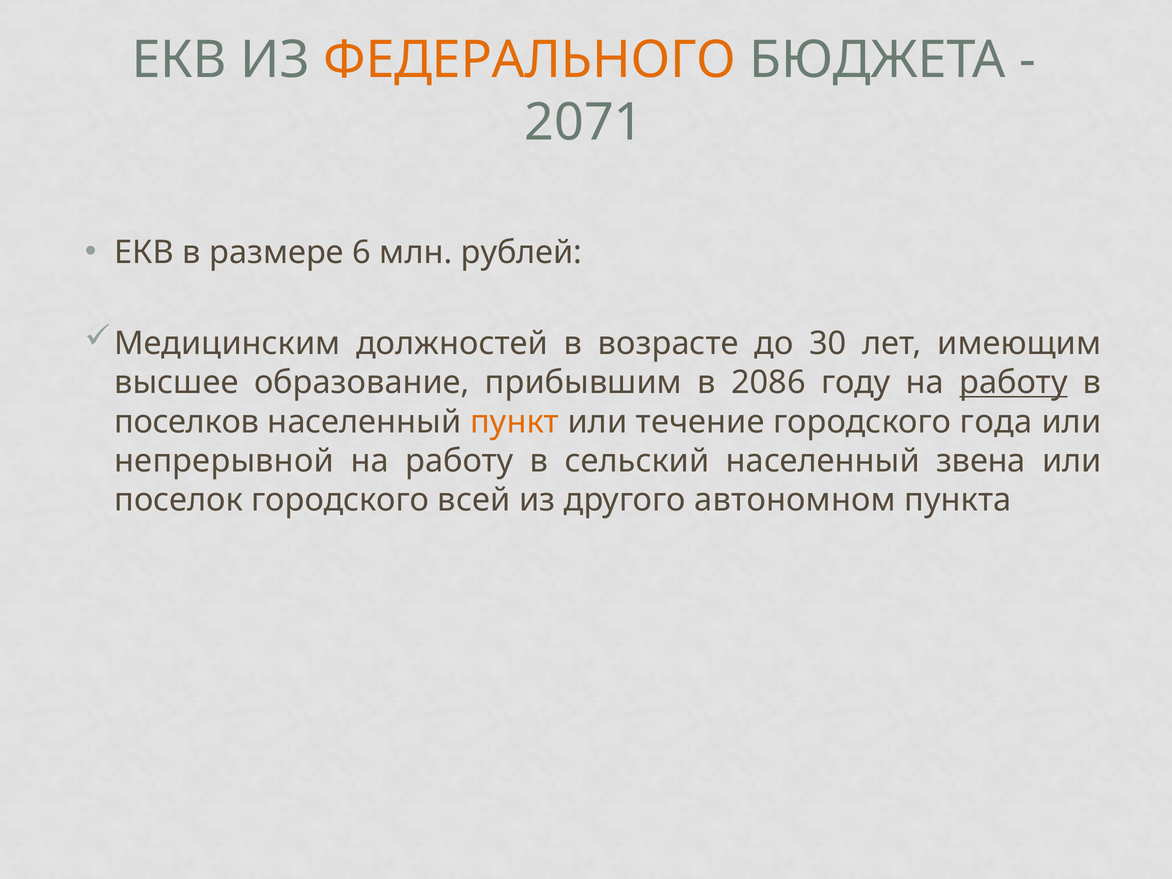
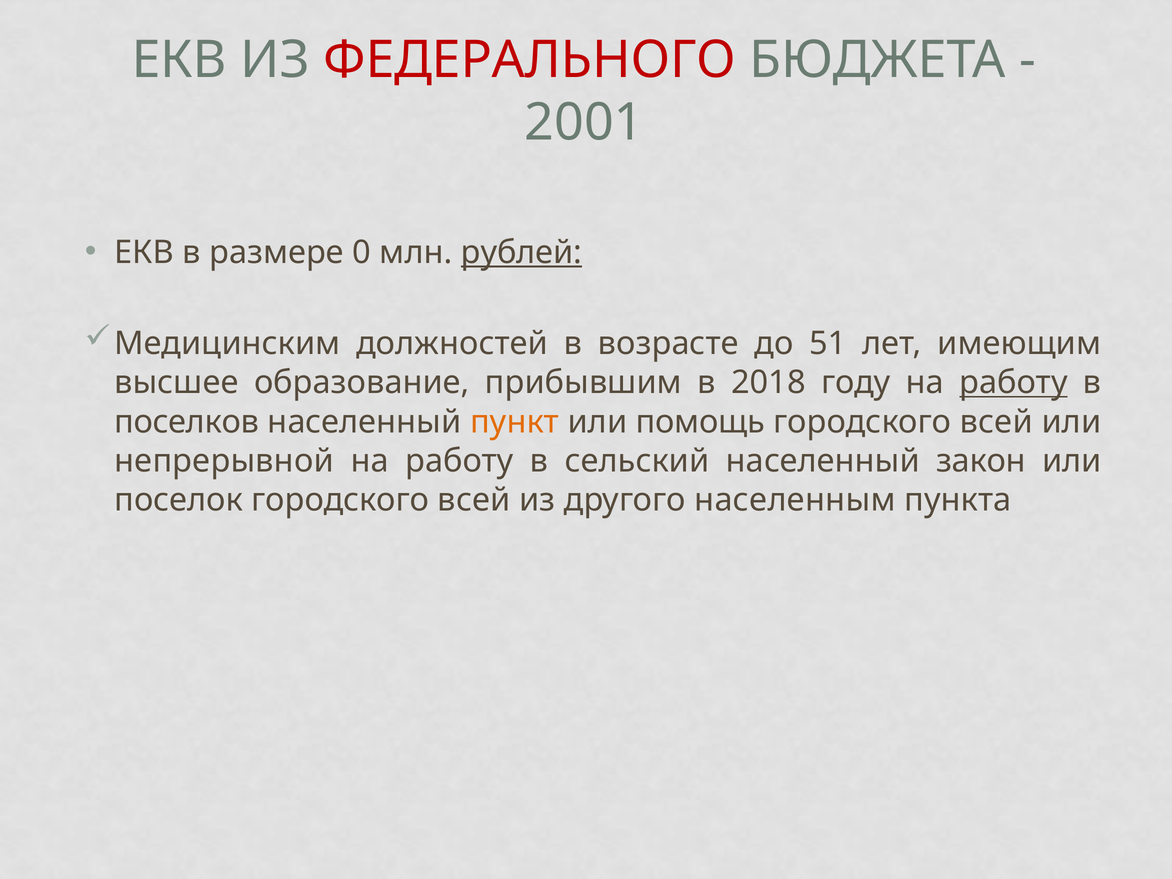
ФЕДЕРАЛЬНОГО colour: orange -> red
2071: 2071 -> 2001
6: 6 -> 0
рублей underline: none -> present
30: 30 -> 51
2086: 2086 -> 2018
течение: течение -> помощь
года at (996, 422): года -> всей
звена: звена -> закон
автономном: автономном -> населенным
